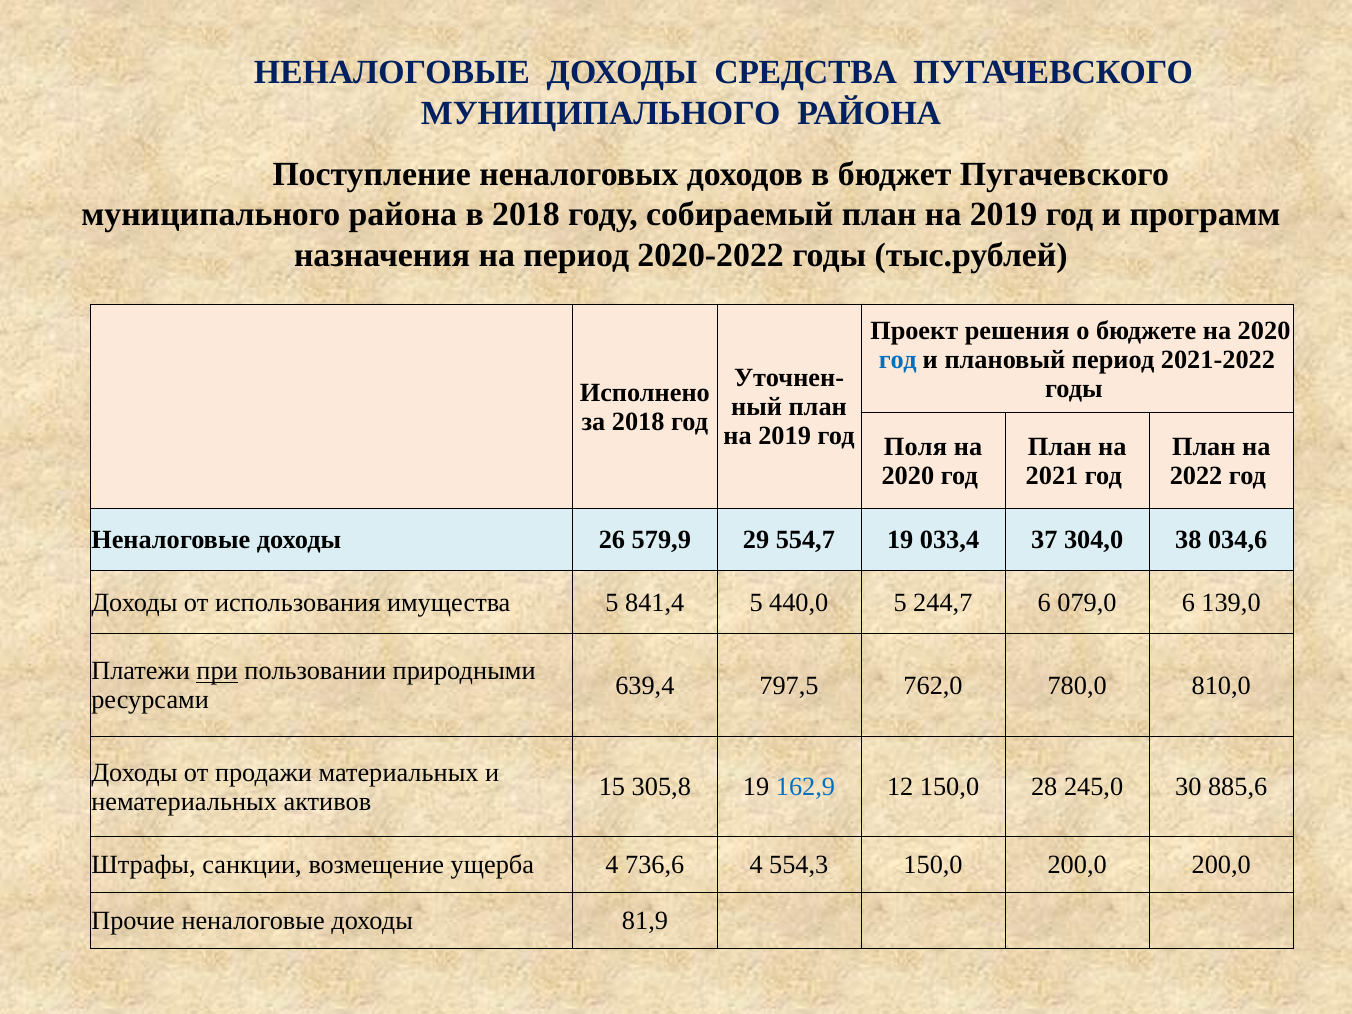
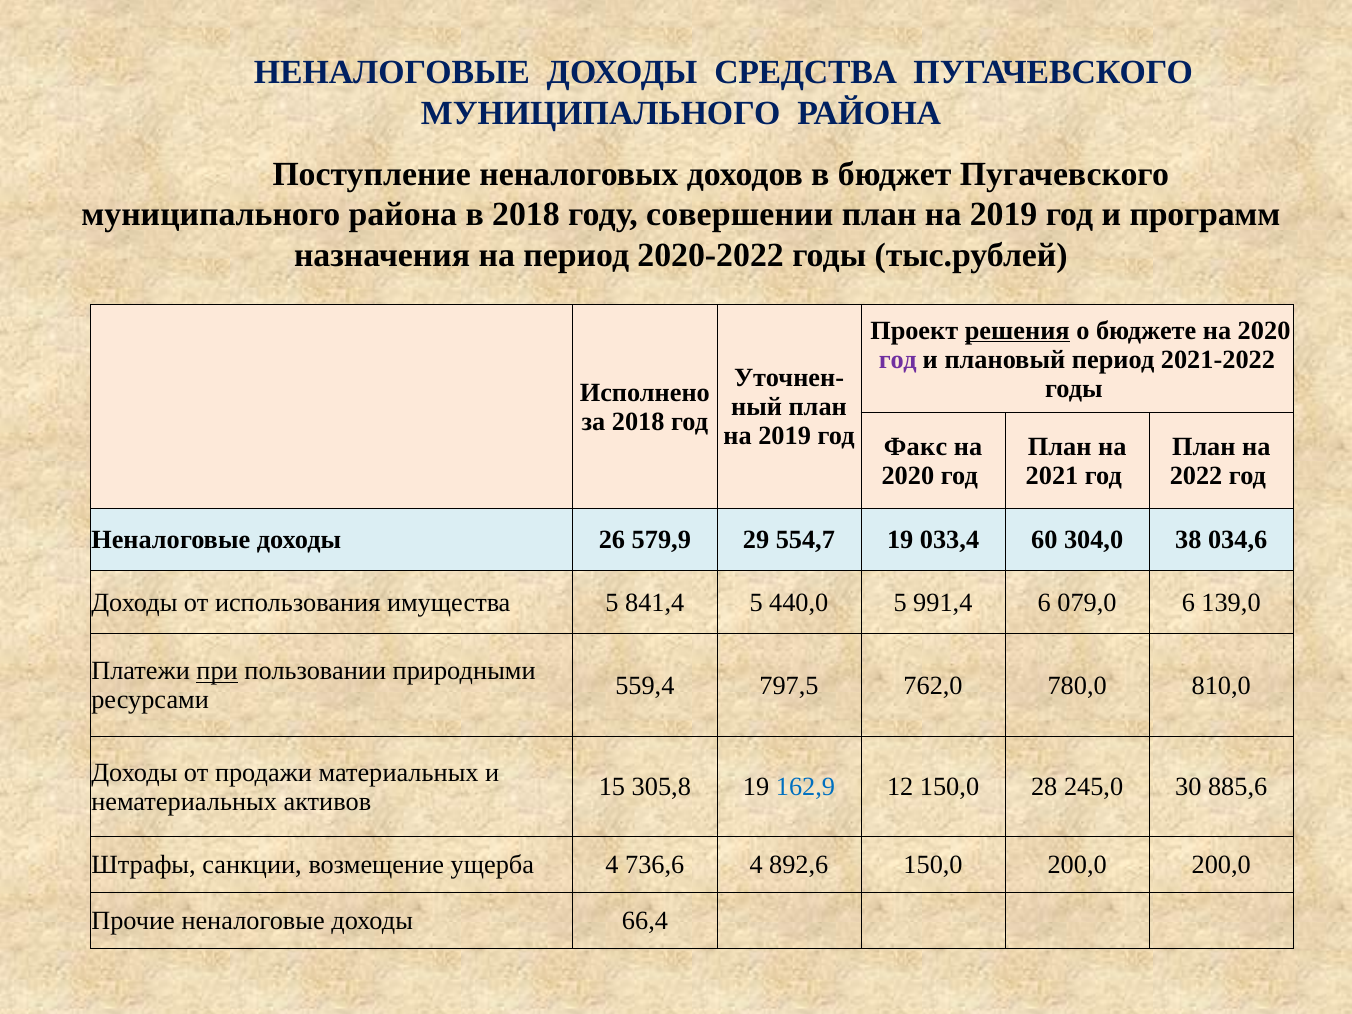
собираемый: собираемый -> совершении
решения underline: none -> present
год at (898, 359) colour: blue -> purple
Поля: Поля -> Факс
37: 37 -> 60
244,7: 244,7 -> 991,4
639,4: 639,4 -> 559,4
554,3: 554,3 -> 892,6
81,9: 81,9 -> 66,4
